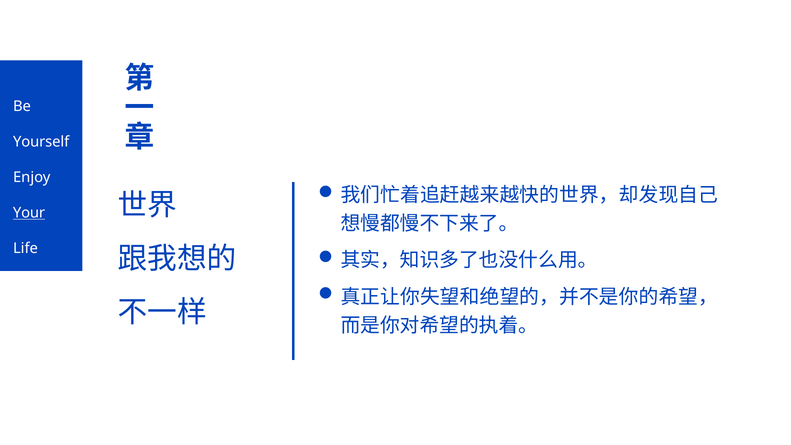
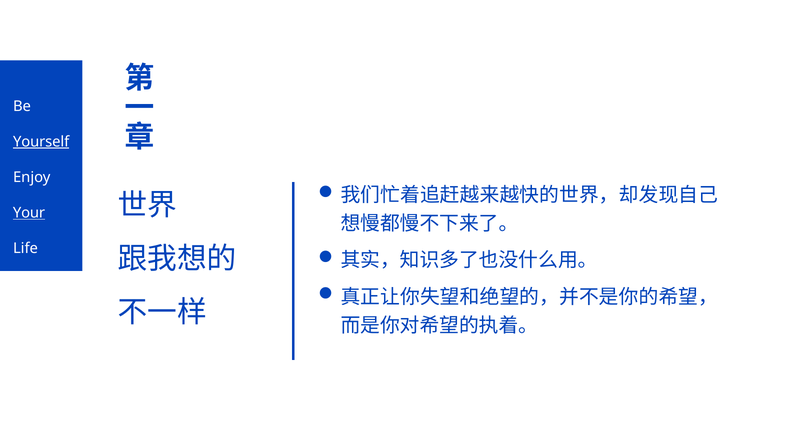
Yourself underline: none -> present
